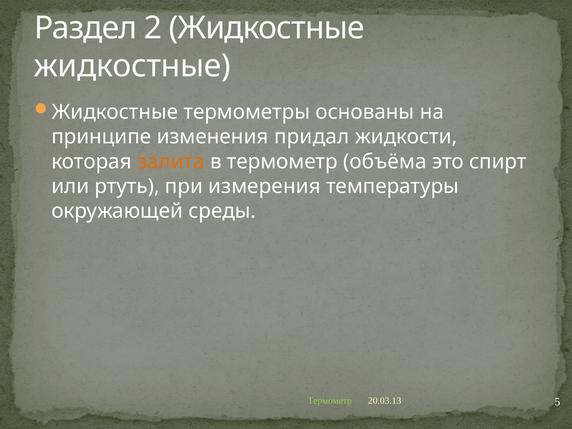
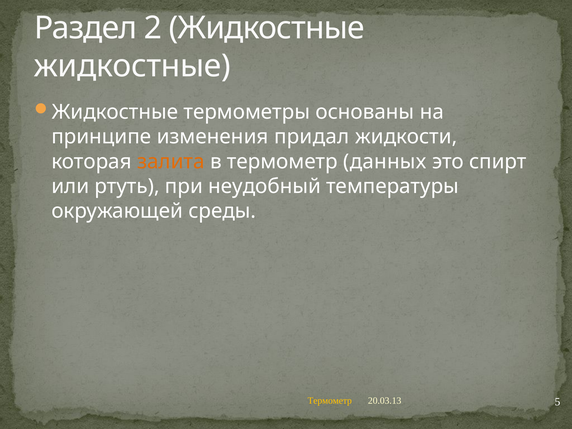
объёма: объёма -> данных
измерения: измерения -> неудобный
Термометр at (330, 401) colour: light green -> yellow
